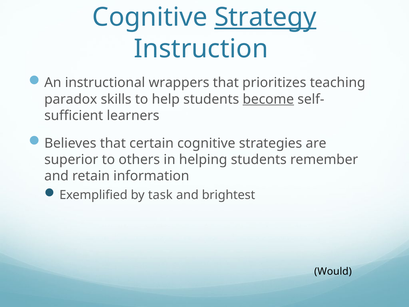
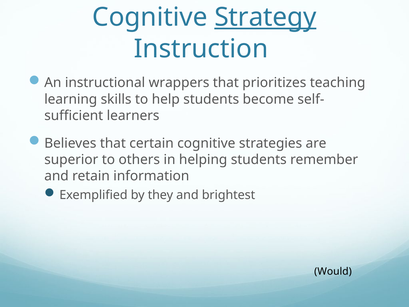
paradox: paradox -> learning
become underline: present -> none
task: task -> they
